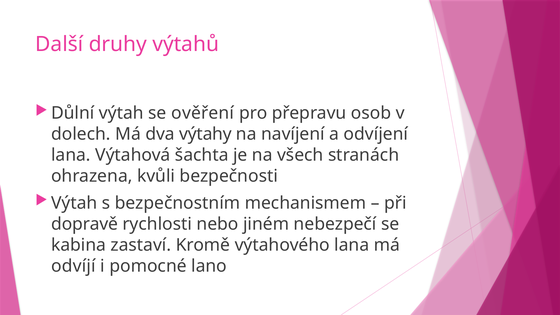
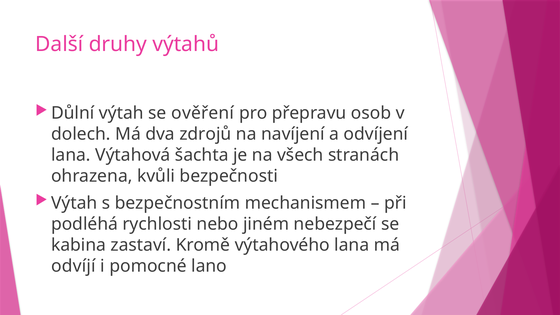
výtahy: výtahy -> zdrojů
dopravě: dopravě -> podléhá
